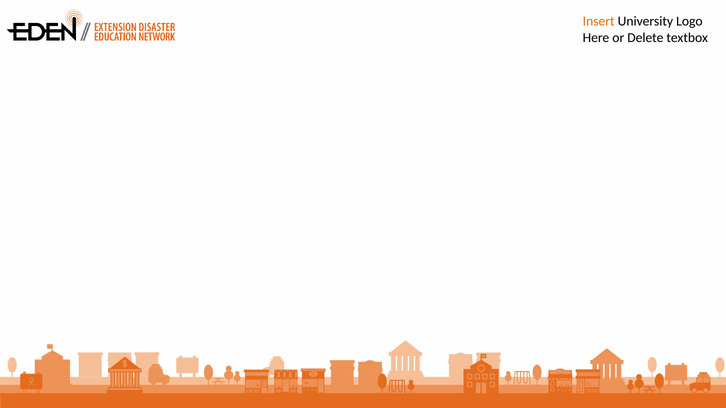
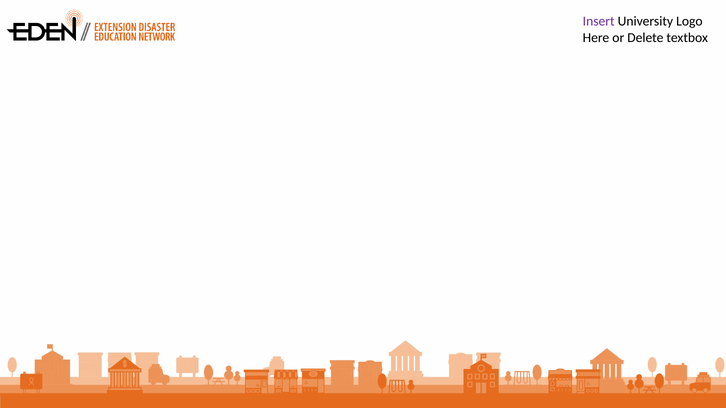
Insert colour: orange -> purple
